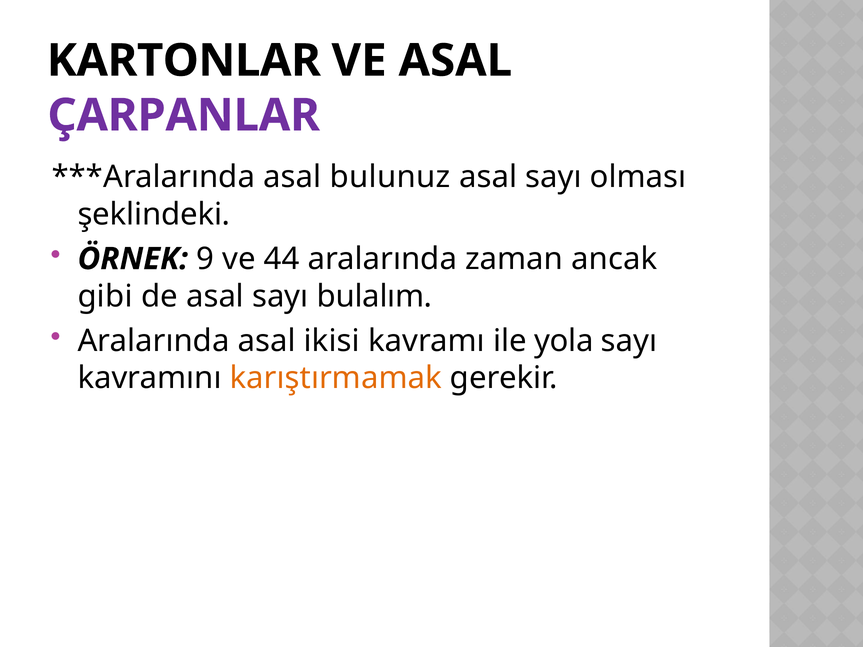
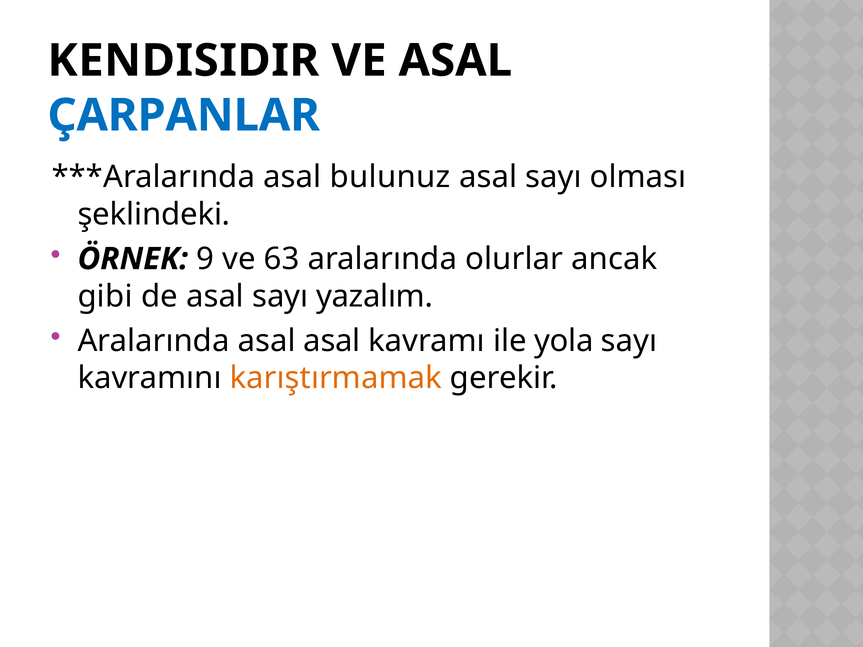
KARTONLAR: KARTONLAR -> KENDISIDIR
ÇARPANLAR colour: purple -> blue
44: 44 -> 63
zaman: zaman -> olurlar
bulalım: bulalım -> yazalım
asal ikisi: ikisi -> asal
